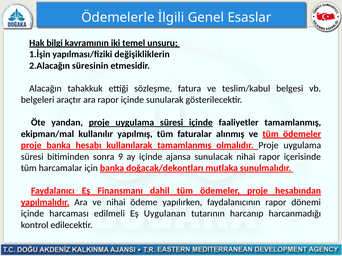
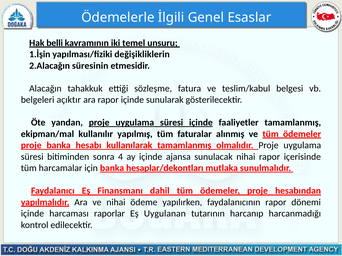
bilgi: bilgi -> belli
araçtır: araçtır -> açıktır
9: 9 -> 4
doğacak/dekontları: doğacak/dekontları -> hesaplar/dekontları
edilmeli: edilmeli -> raporlar
